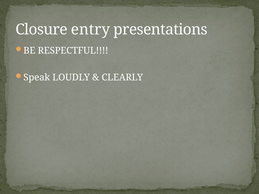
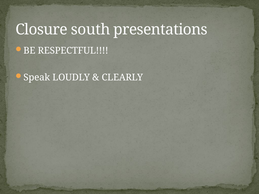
entry: entry -> south
